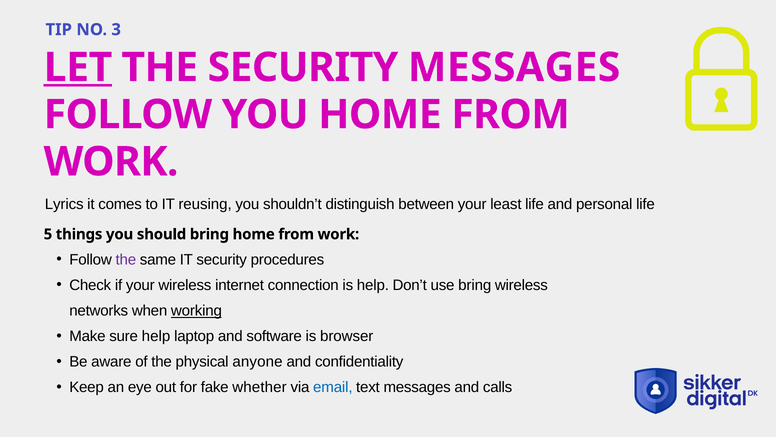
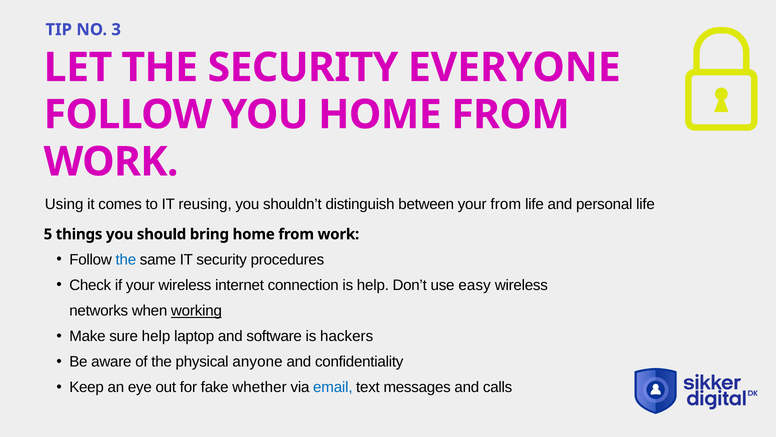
LET underline: present -> none
SECURITY MESSAGES: MESSAGES -> EVERYONE
Lyrics: Lyrics -> Using
your least: least -> from
the at (126, 260) colour: purple -> blue
use bring: bring -> easy
browser: browser -> hackers
